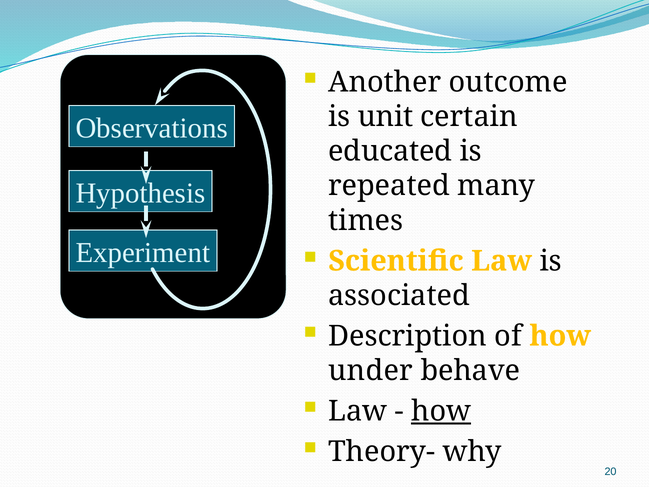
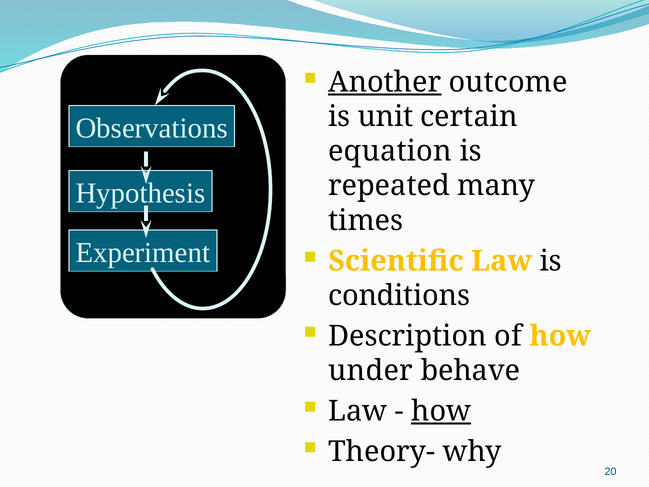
Another underline: none -> present
educated: educated -> equation
associated: associated -> conditions
